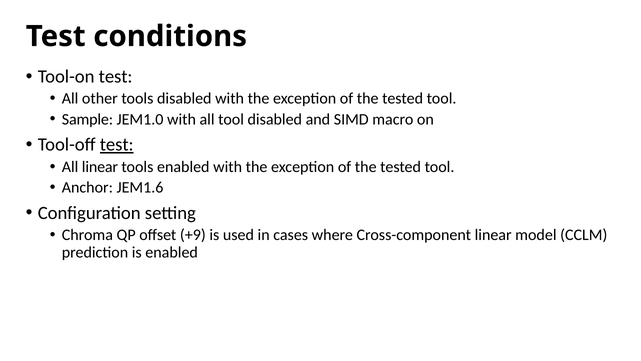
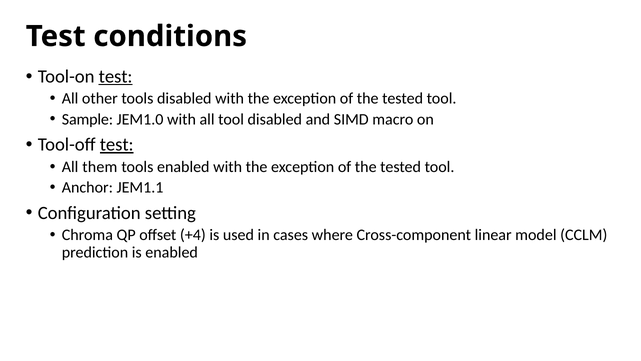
test at (116, 76) underline: none -> present
All linear: linear -> them
JEM1.6: JEM1.6 -> JEM1.1
+9: +9 -> +4
